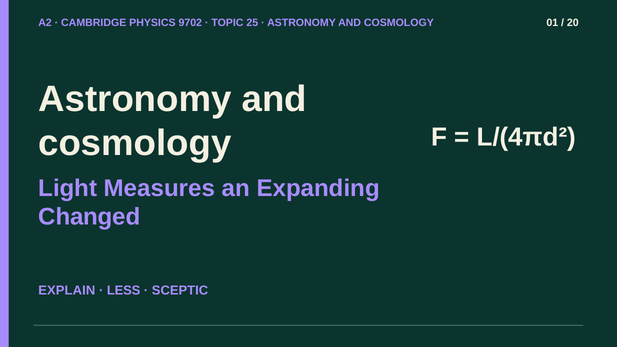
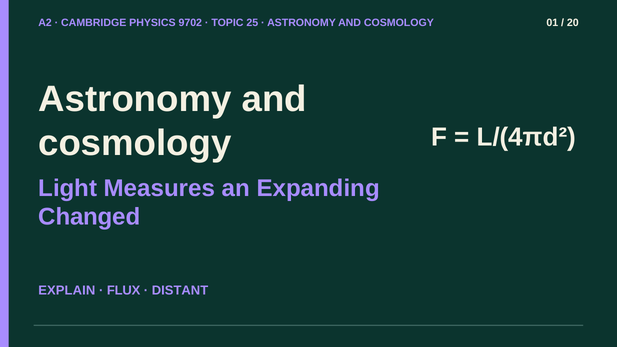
LESS: LESS -> FLUX
SCEPTIC: SCEPTIC -> DISTANT
